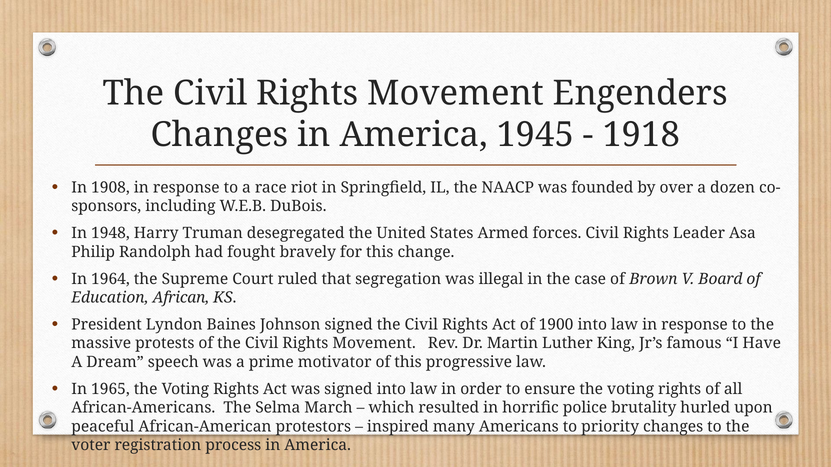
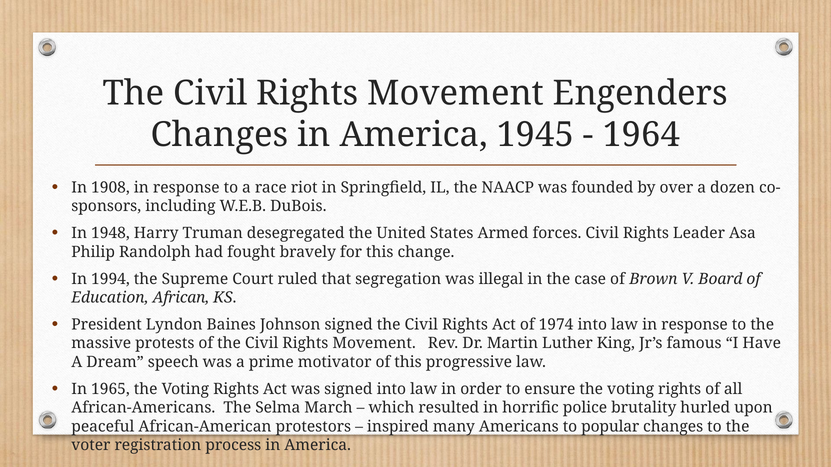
1918: 1918 -> 1964
1964: 1964 -> 1994
1900: 1900 -> 1974
priority: priority -> popular
